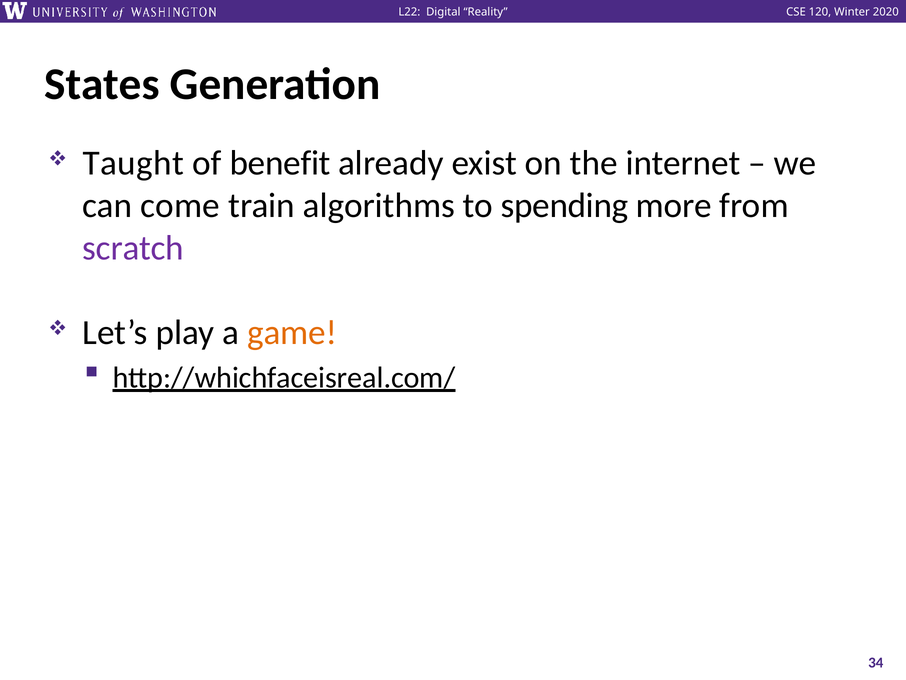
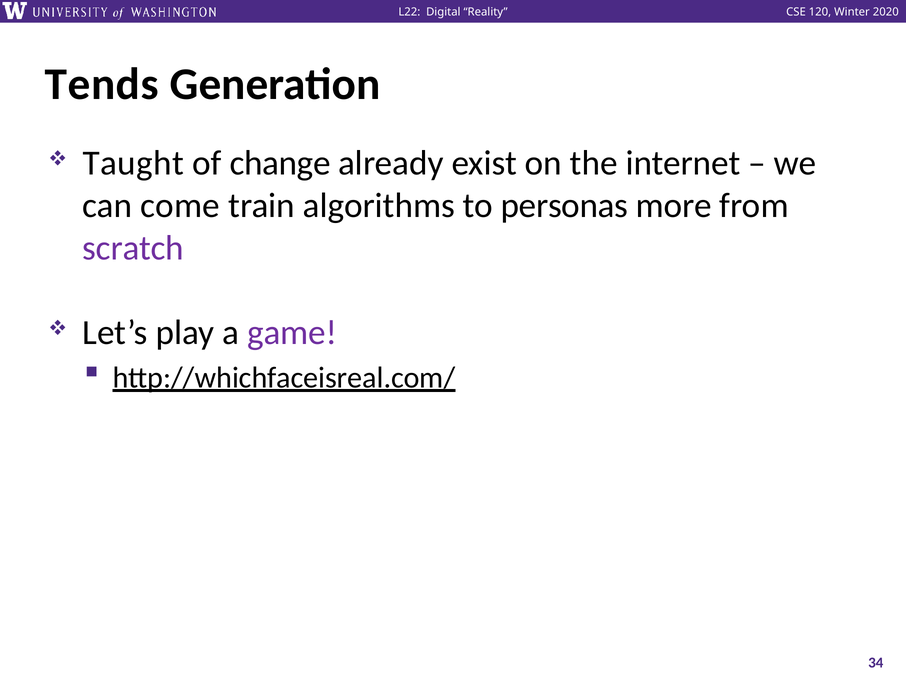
States: States -> Tends
benefit: benefit -> change
spending: spending -> personas
game colour: orange -> purple
